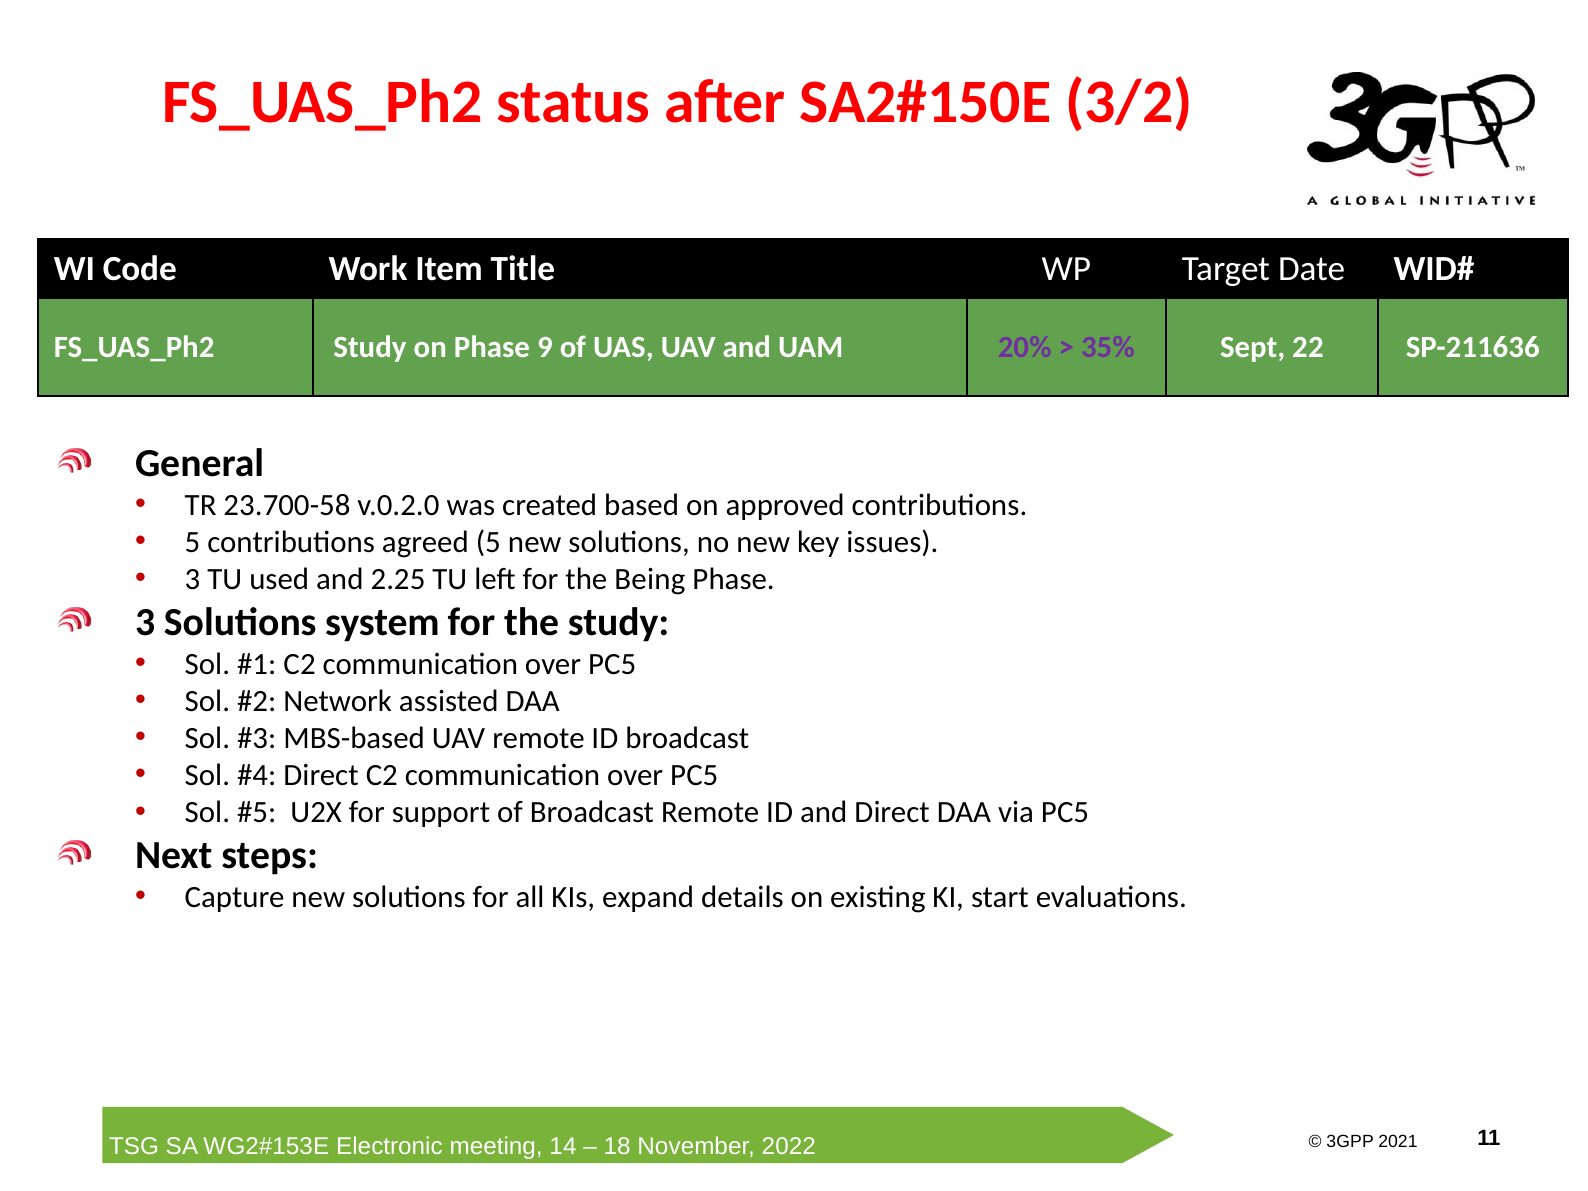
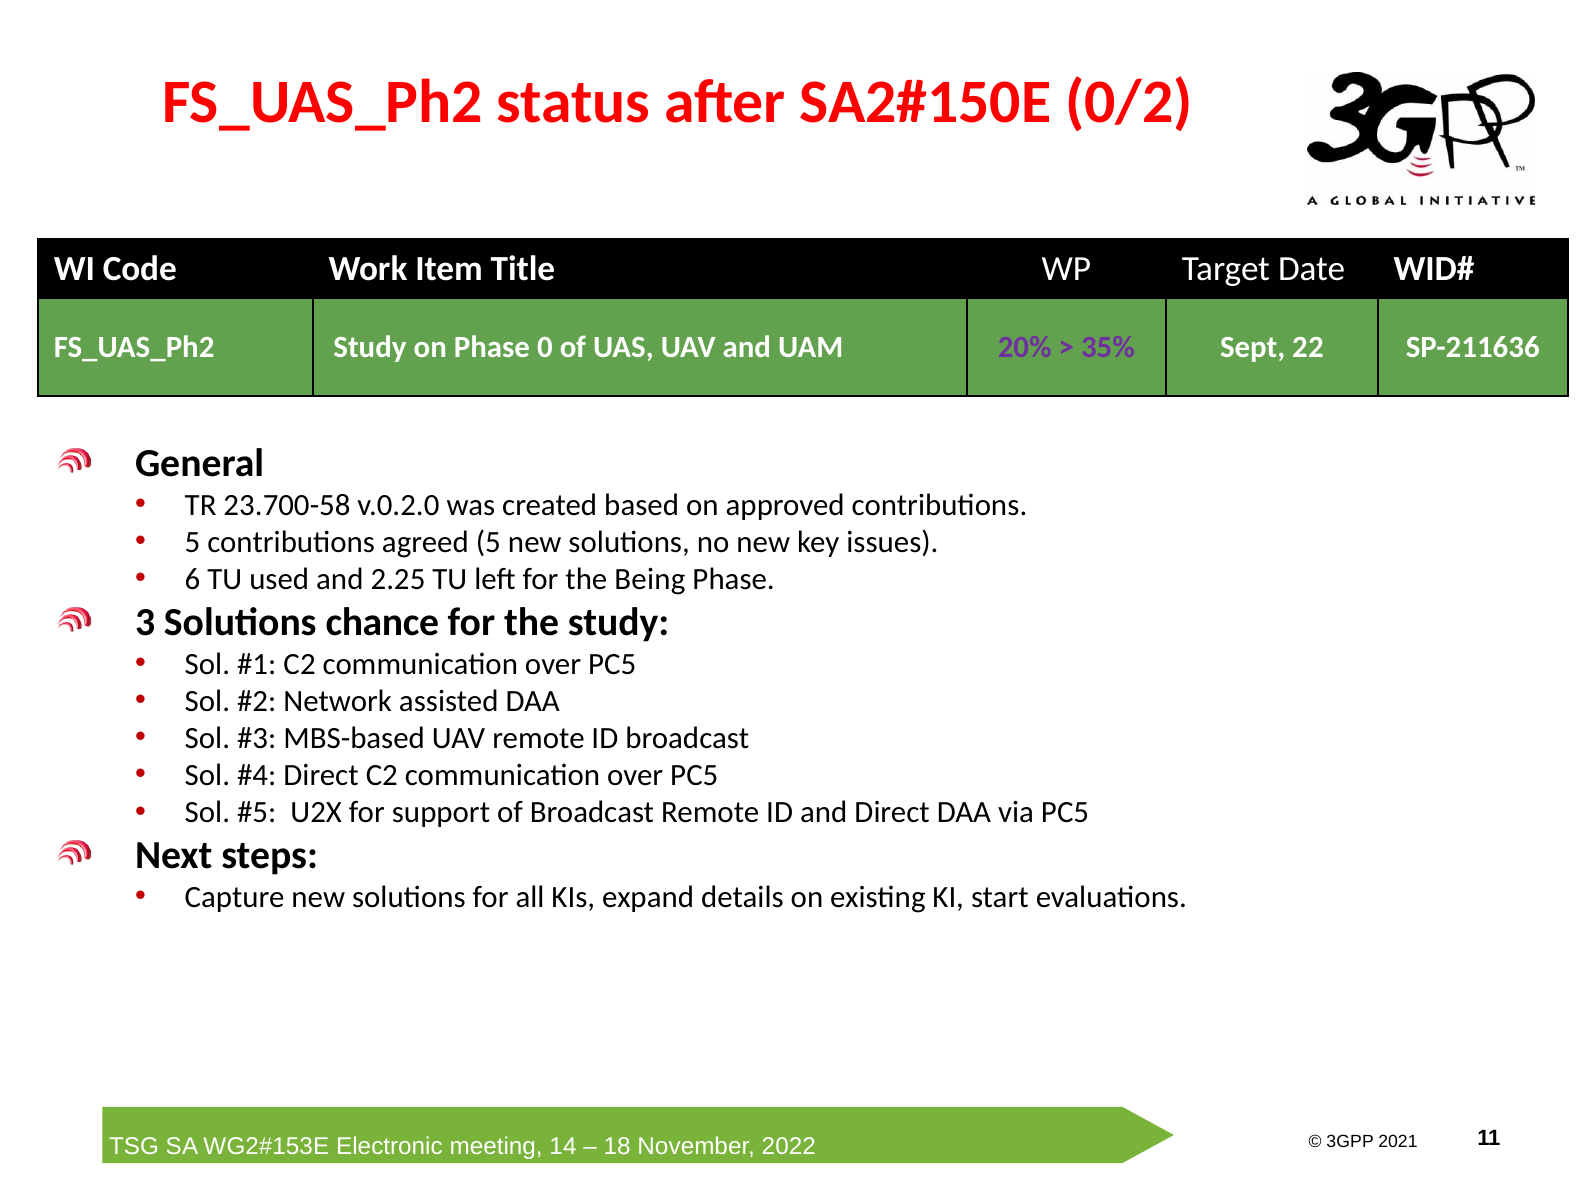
3/2: 3/2 -> 0/2
9: 9 -> 0
3 at (193, 579): 3 -> 6
system: system -> chance
